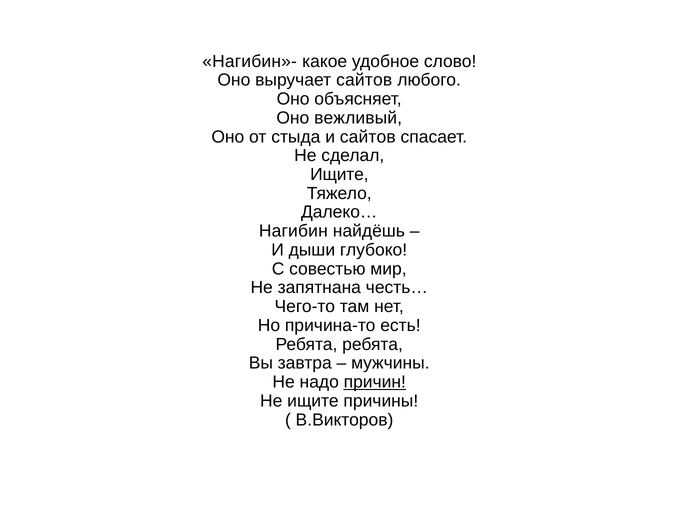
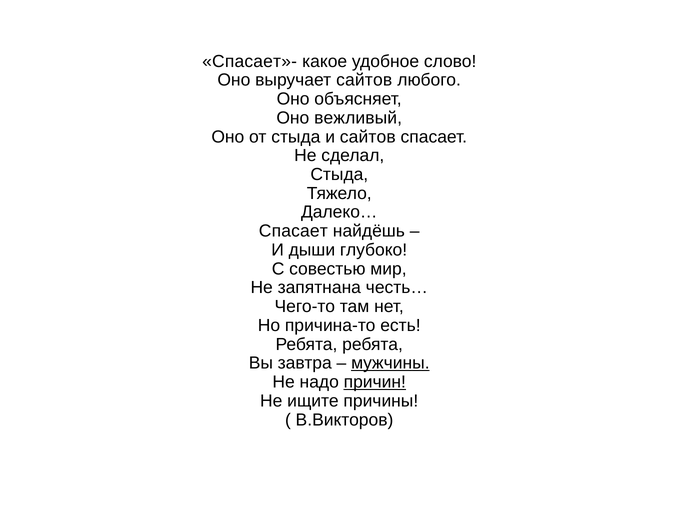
Нагибин»-: Нагибин»- -> Спасает»-
Ищите at (339, 175): Ищите -> Стыда
Нагибин at (293, 231): Нагибин -> Спасает
мужчины underline: none -> present
